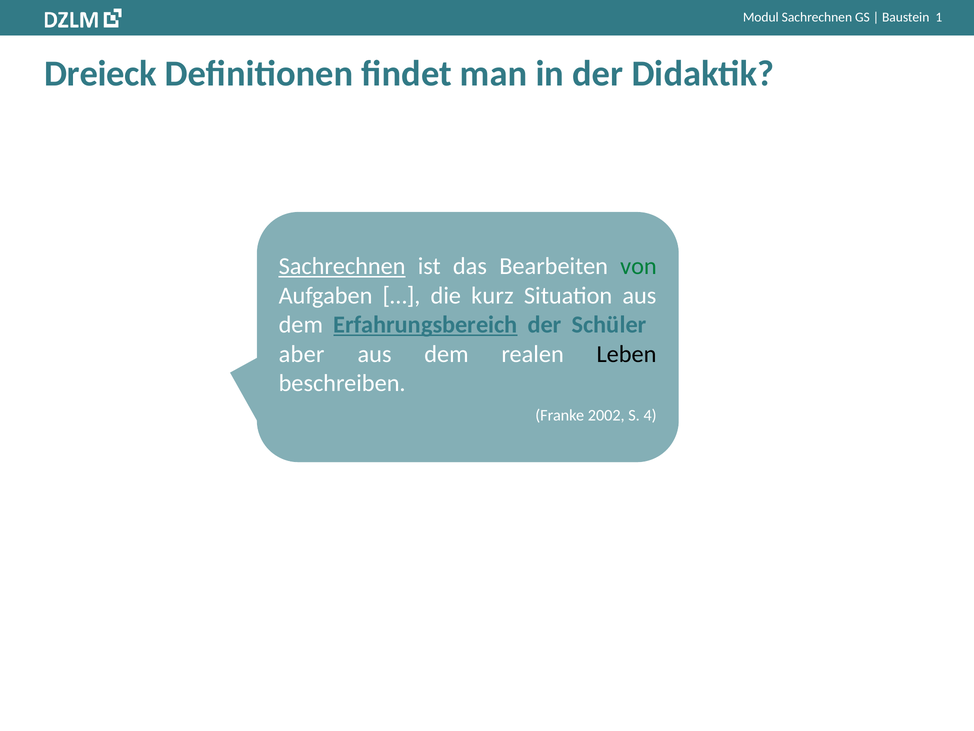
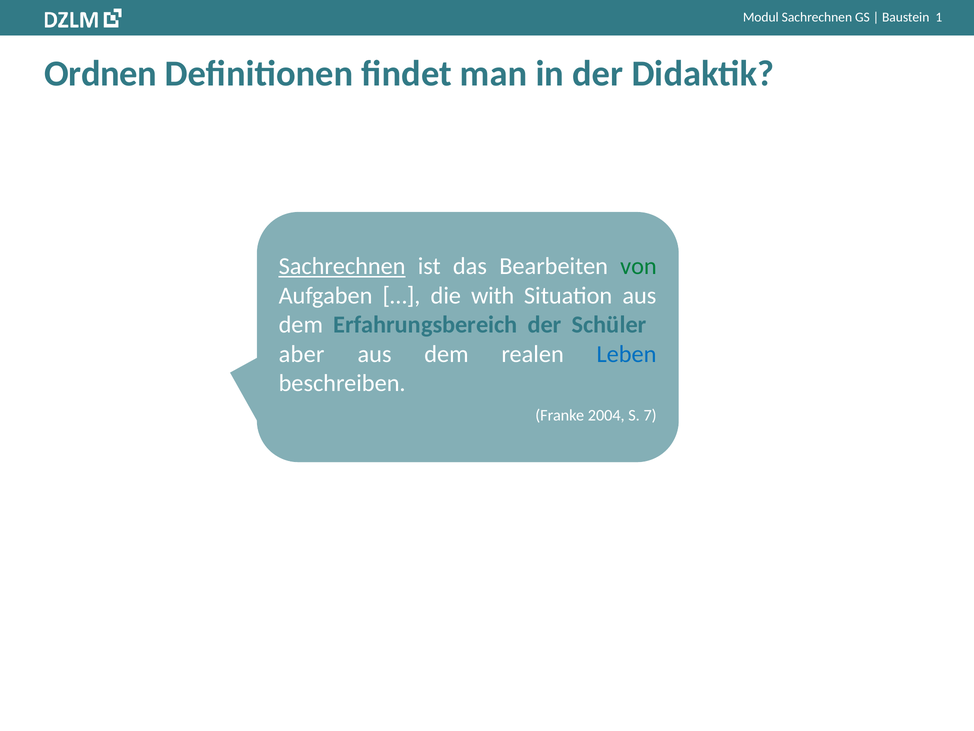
Dreieck: Dreieck -> Ordnen
kurz: kurz -> with
Erfahrungsbereich underline: present -> none
Leben colour: black -> blue
2002: 2002 -> 2004
4: 4 -> 7
